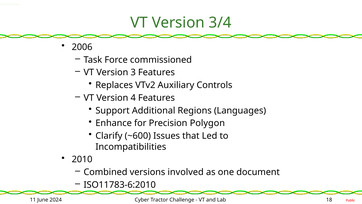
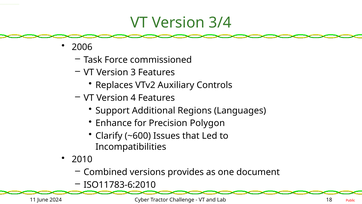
involved: involved -> provides
